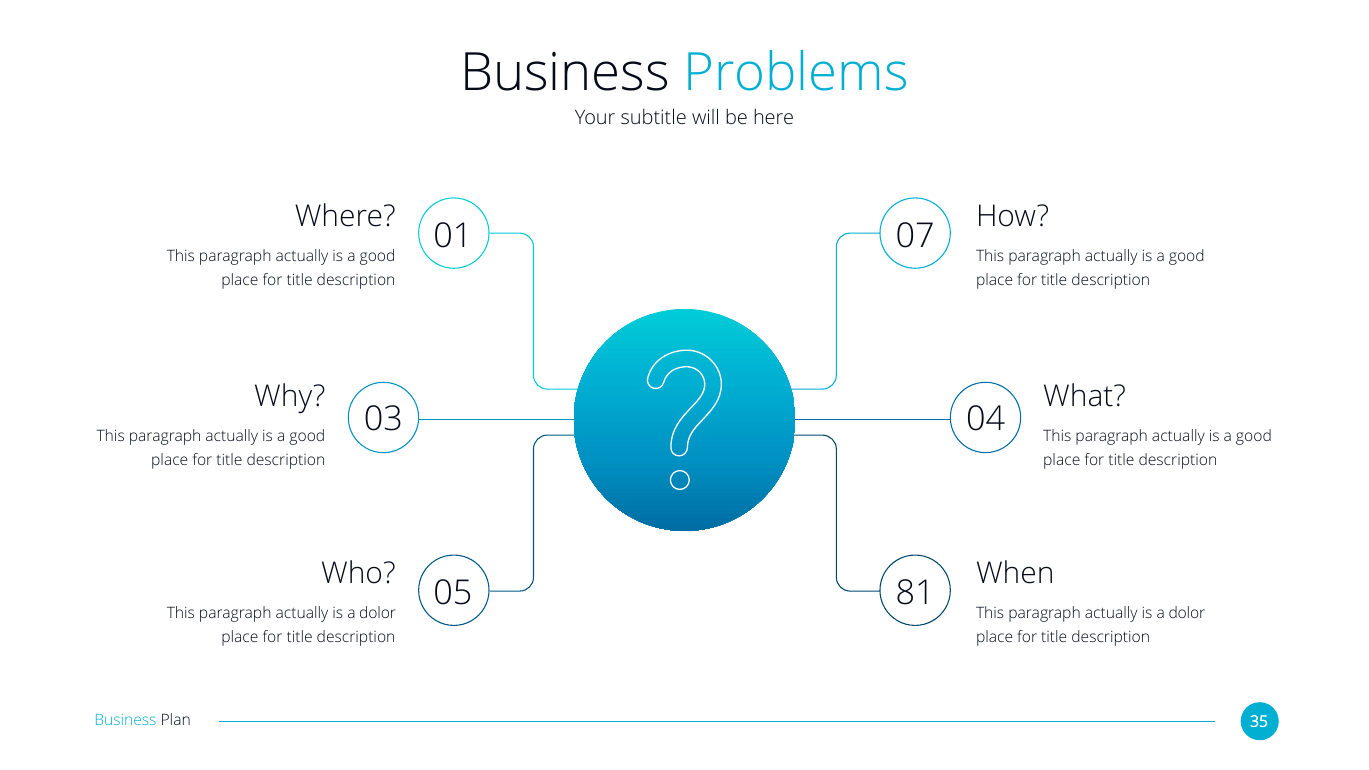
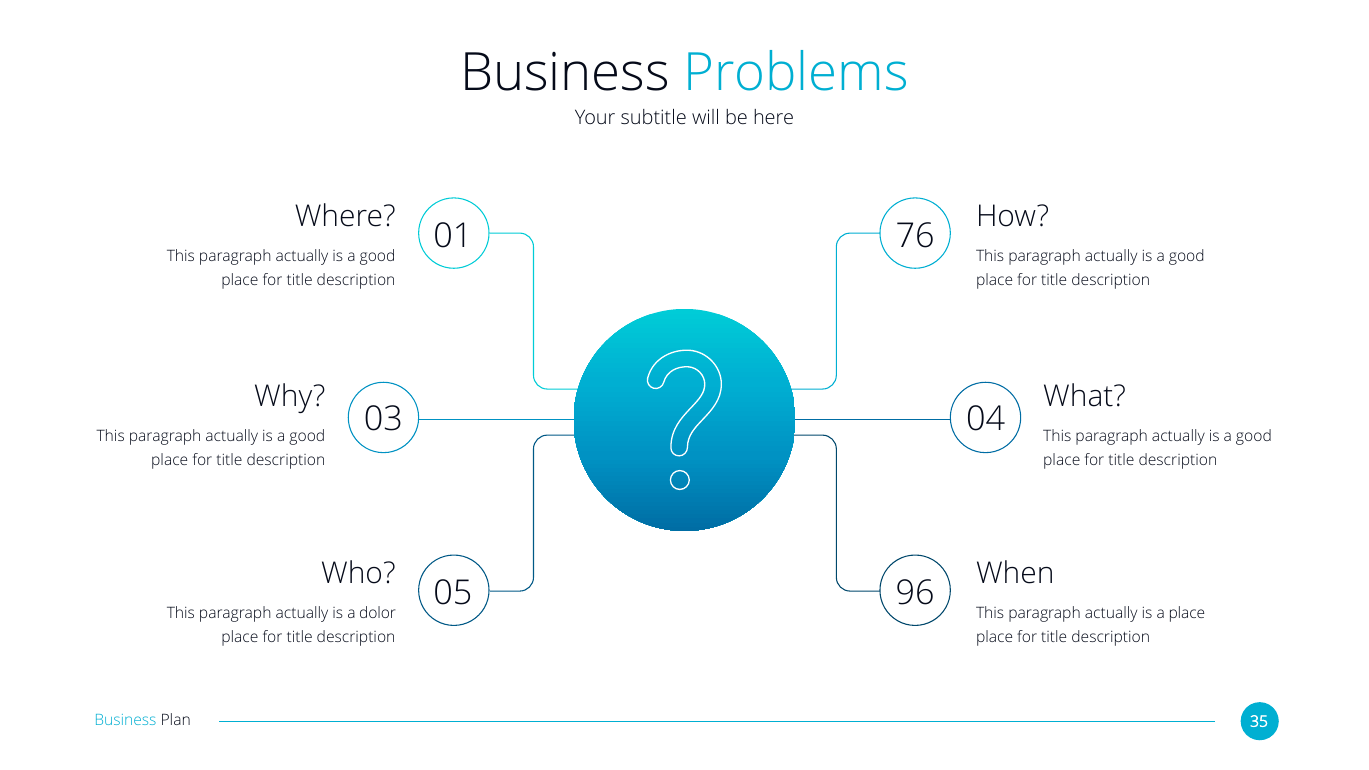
07: 07 -> 76
81: 81 -> 96
dolor at (1187, 613): dolor -> place
